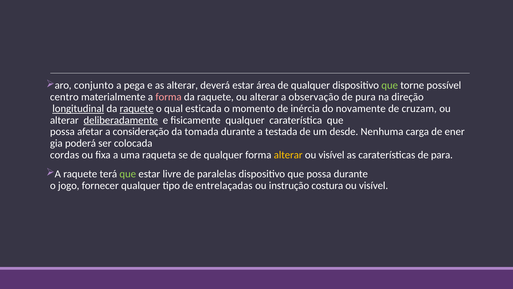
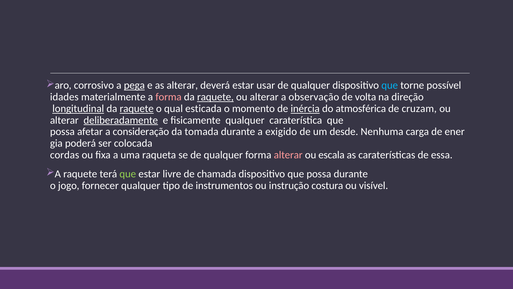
conjunto: conjunto -> corrosivo
pega underline: none -> present
área: área -> usar
que at (390, 85) colour: light green -> light blue
centro: centro -> idades
raquete at (215, 97) underline: none -> present
pura: pura -> volta
inércia underline: none -> present
novamente: novamente -> atmosférica
testada: testada -> exigido
alterar at (288, 155) colour: yellow -> pink
visível at (331, 155): visível -> escala
para: para -> essa
paralelas: paralelas -> chamada
entrelaçadas: entrelaçadas -> instrumentos
